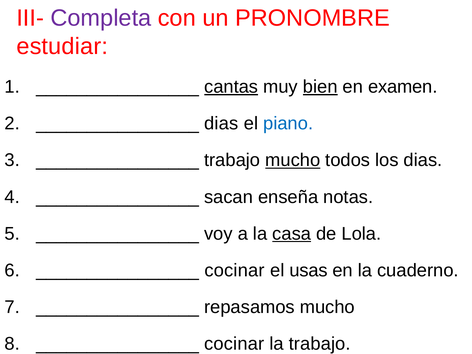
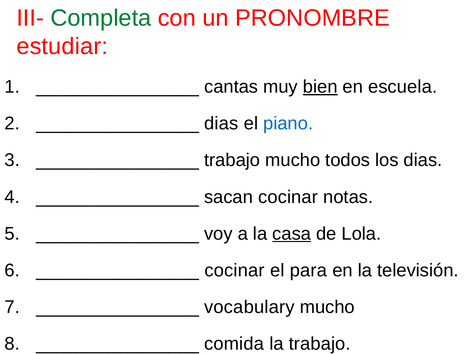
Completa colour: purple -> green
cantas underline: present -> none
examen: examen -> escuela
mucho at (293, 160) underline: present -> none
sacan enseña: enseña -> cocinar
usas: usas -> para
cuaderno: cuaderno -> televisión
repasamos: repasamos -> vocabulary
cocinar at (234, 344): cocinar -> comida
